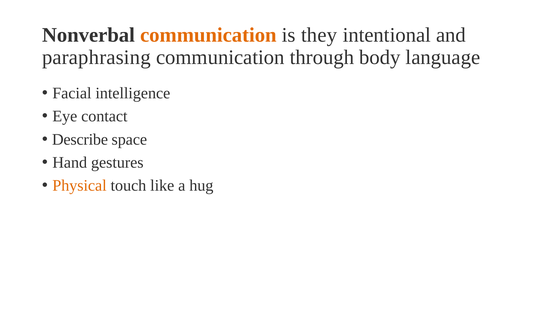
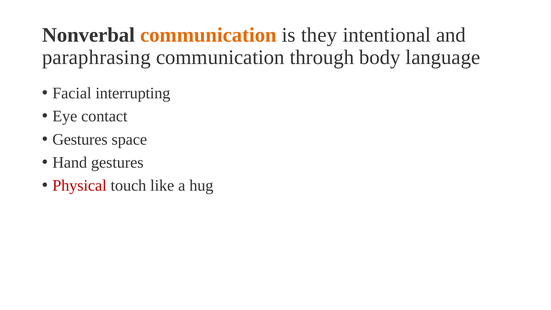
intelligence: intelligence -> interrupting
Describe at (80, 139): Describe -> Gestures
Physical colour: orange -> red
